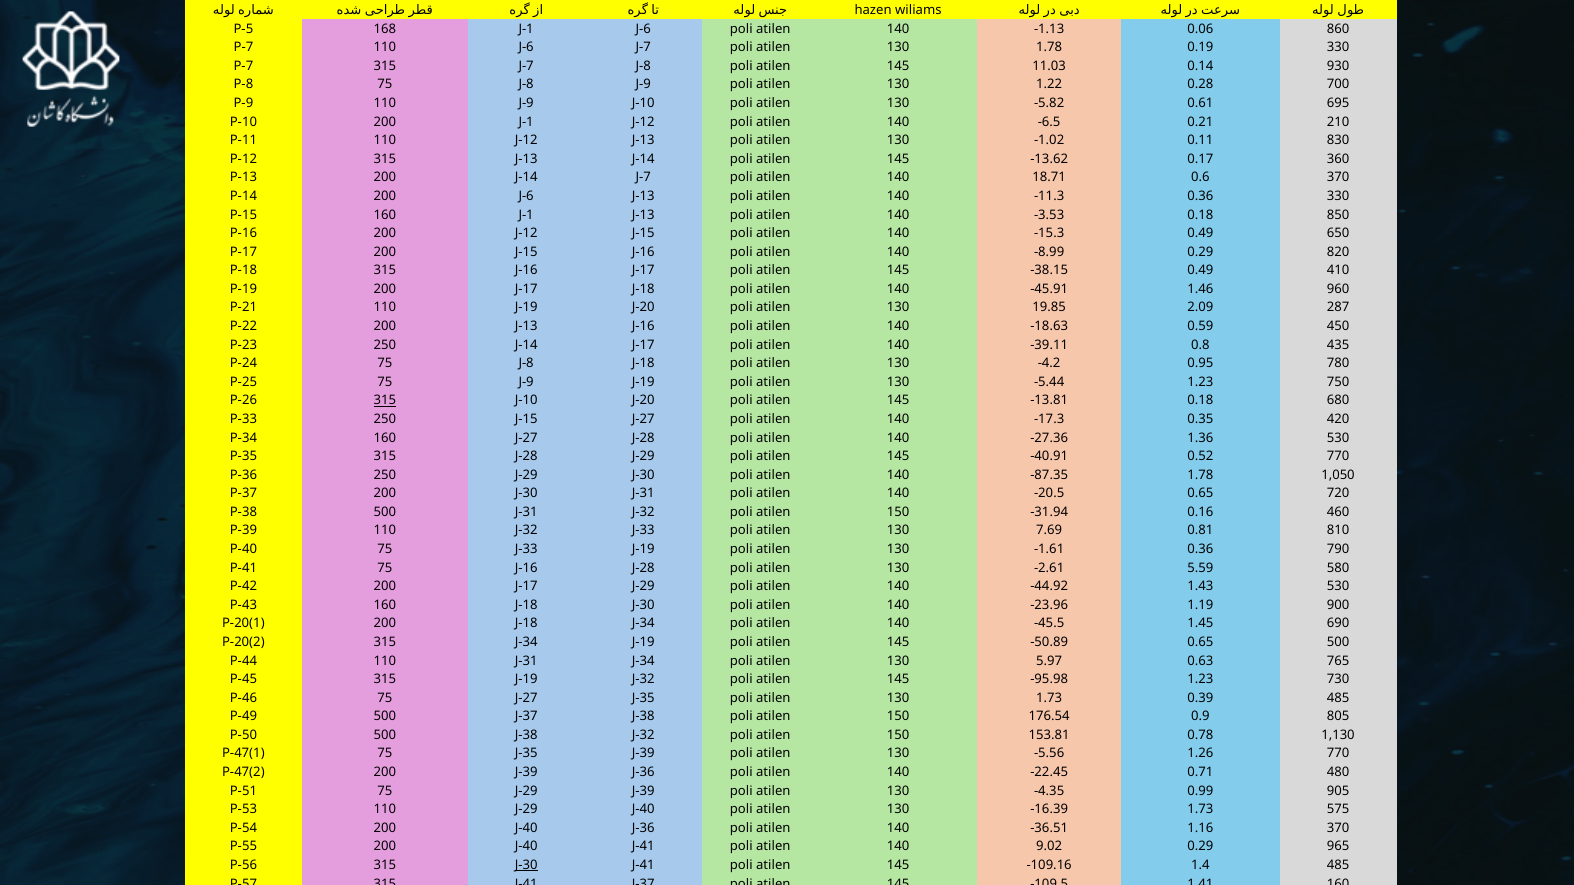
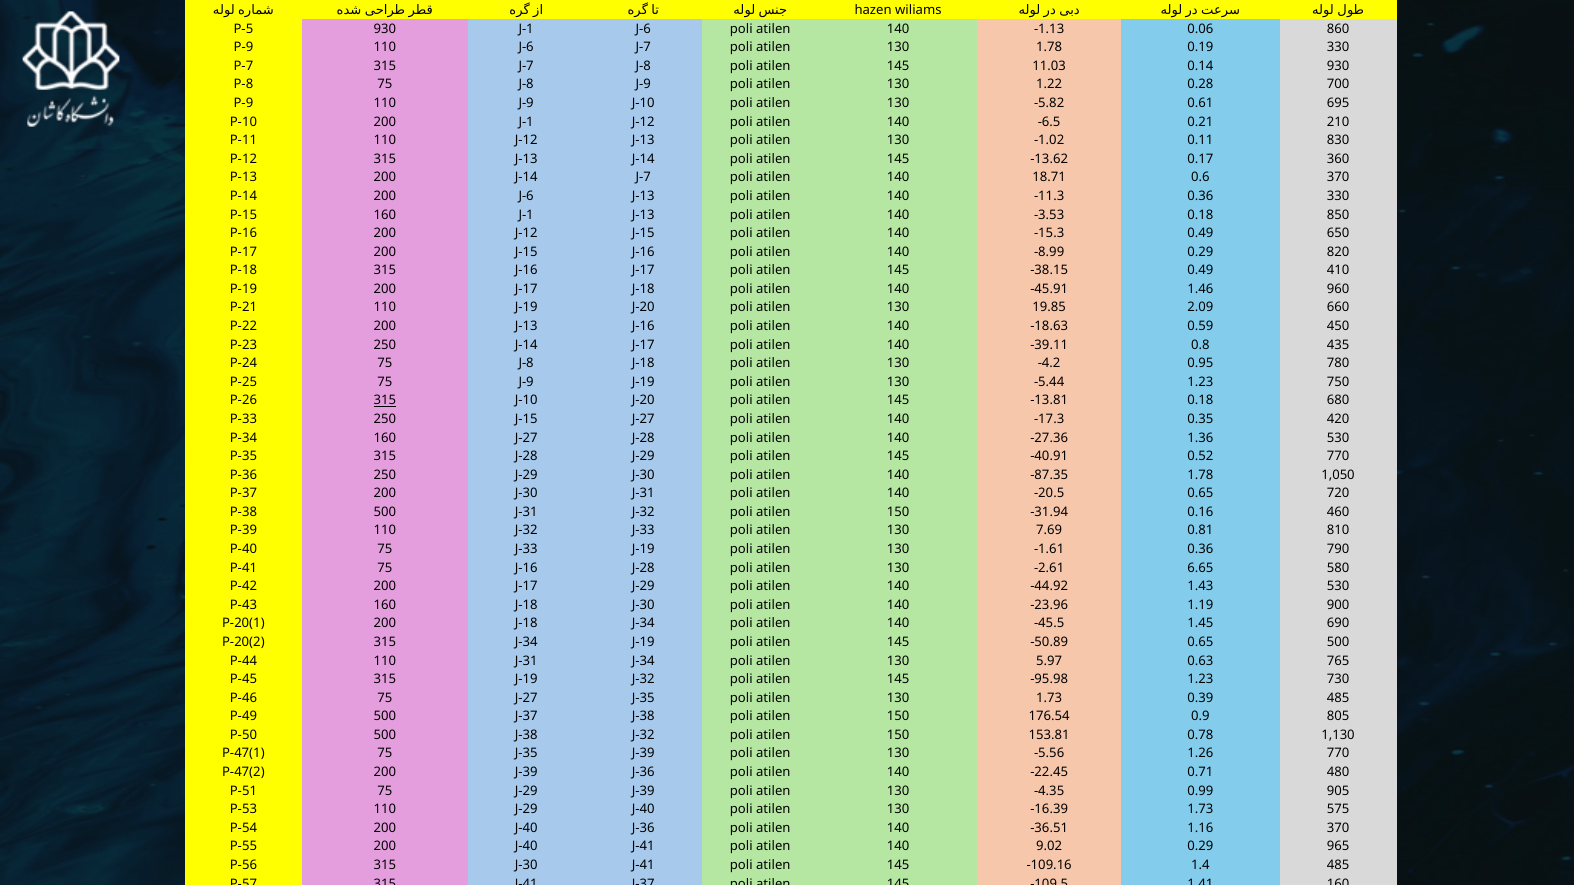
P-5 168: 168 -> 930
P-7 at (243, 47): P-7 -> P-9
287: 287 -> 660
5.59: 5.59 -> 6.65
J-30 at (526, 865) underline: present -> none
